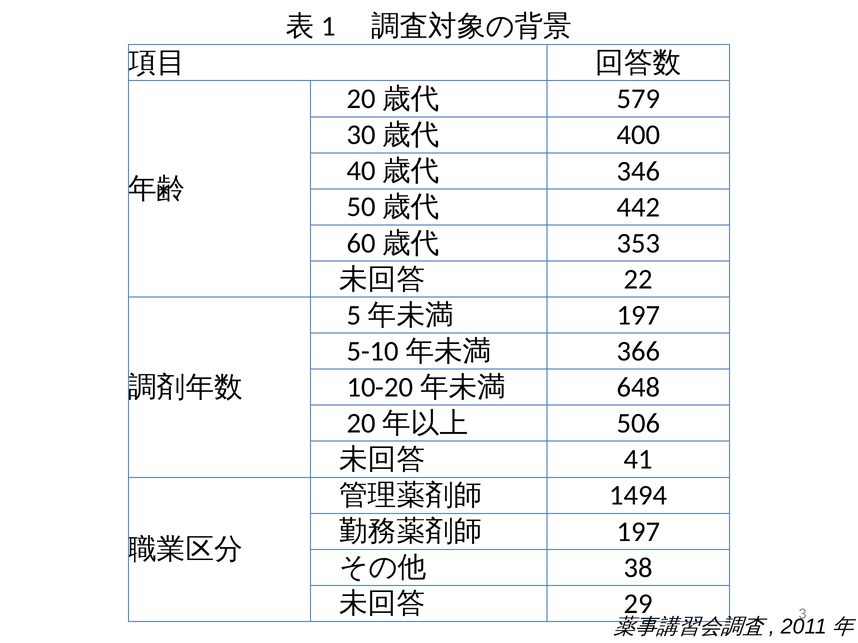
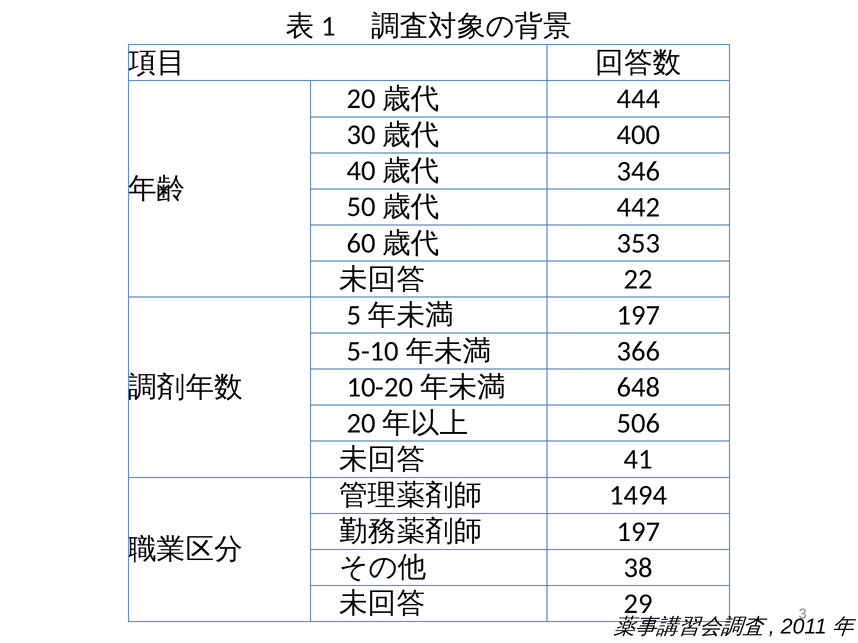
579: 579 -> 444
